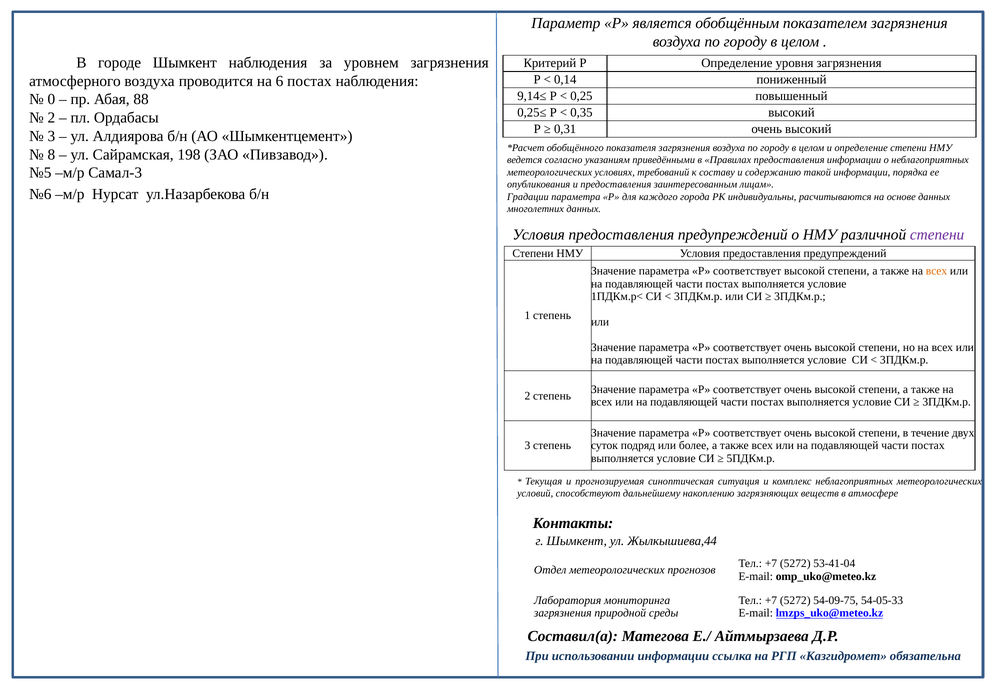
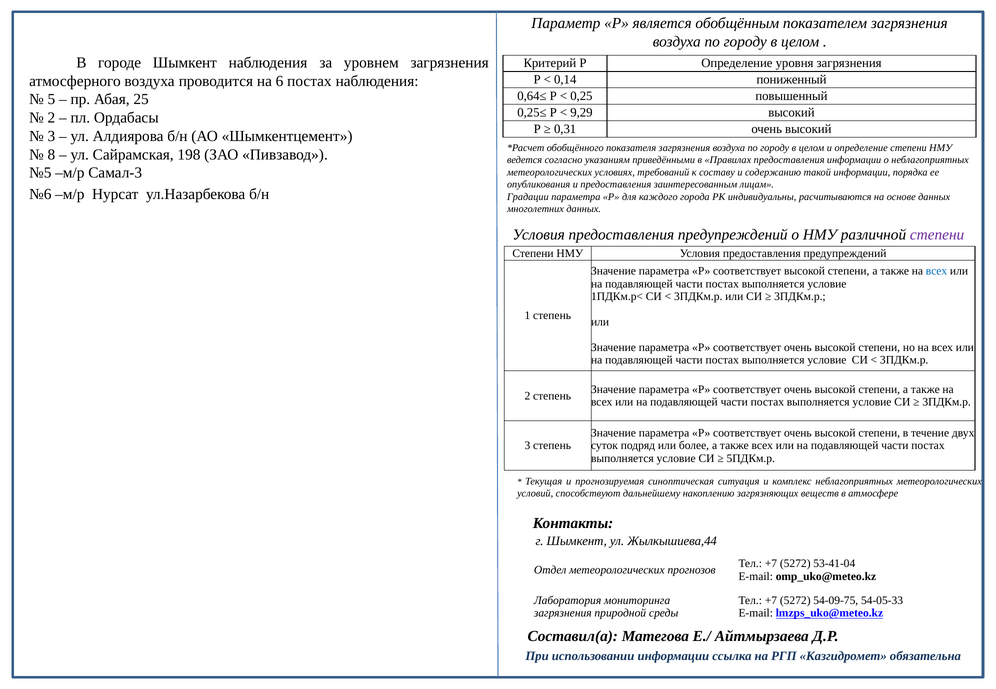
9,14≤: 9,14≤ -> 0,64≤
0: 0 -> 5
88: 88 -> 25
0,35: 0,35 -> 9,29
всех at (937, 271) colour: orange -> blue
